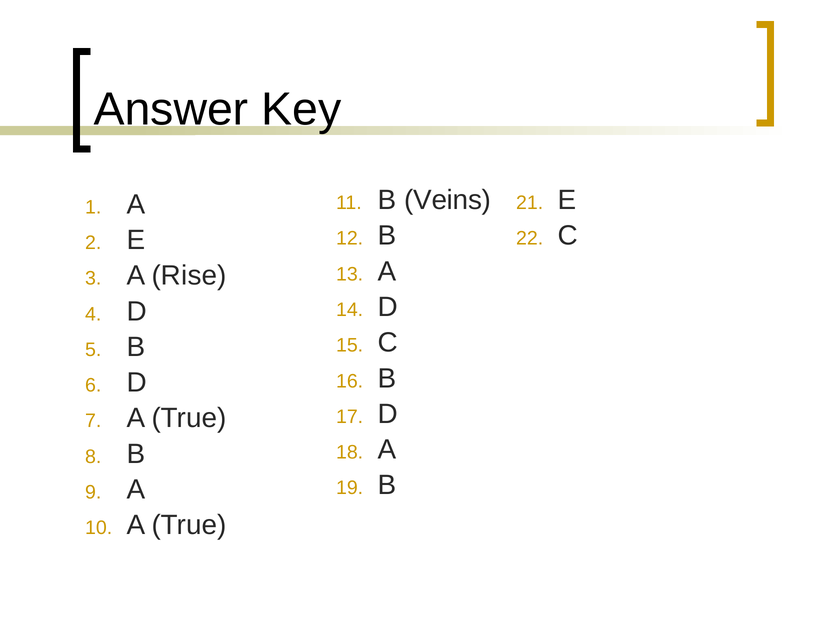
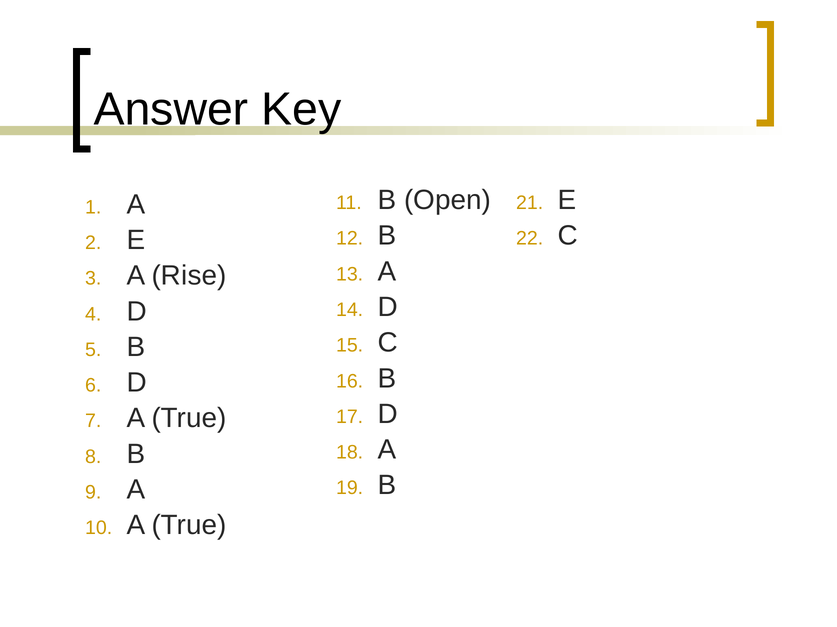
Veins: Veins -> Open
